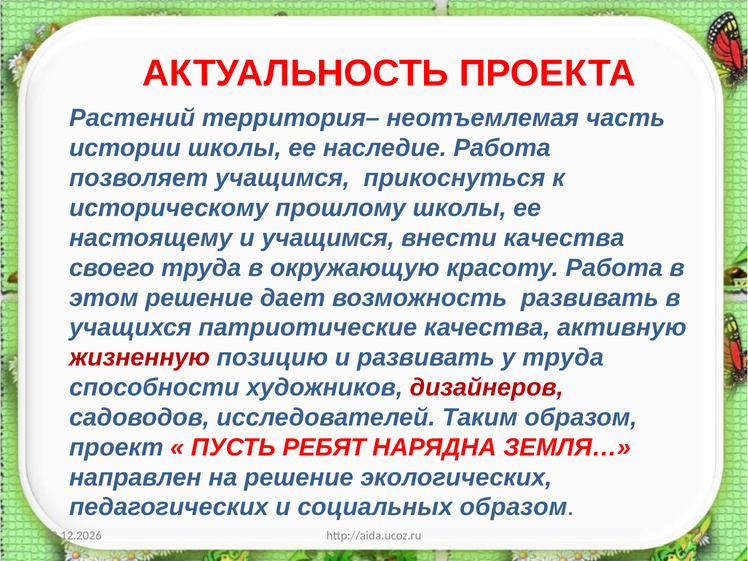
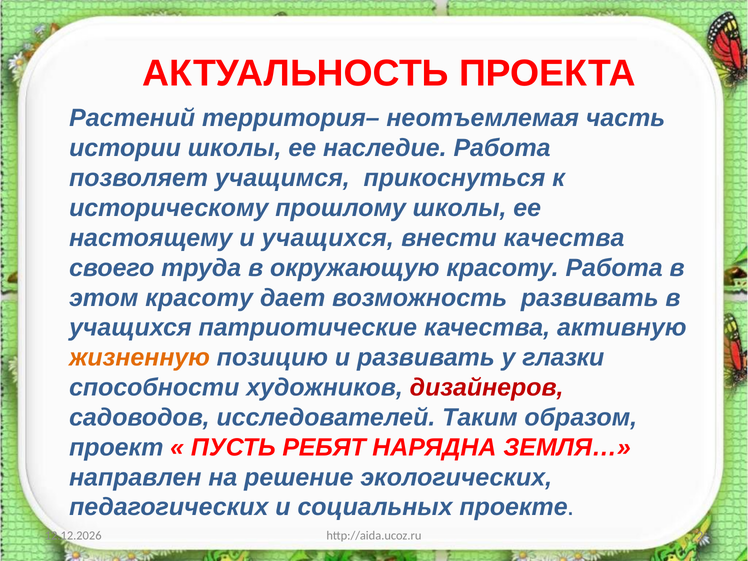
и учащимся: учащимся -> учащихся
этом решение: решение -> красоту
жизненную colour: red -> orange
у труда: труда -> глазки
социальных образом: образом -> проекте
